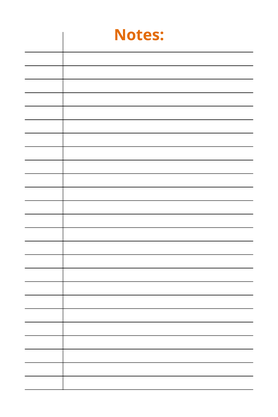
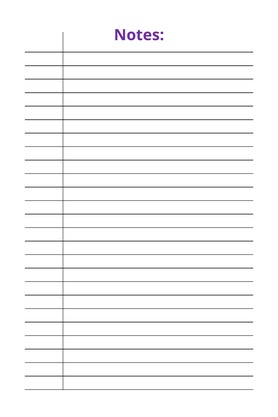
Notes colour: orange -> purple
